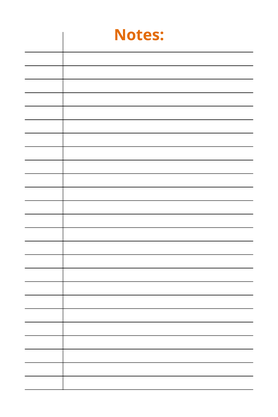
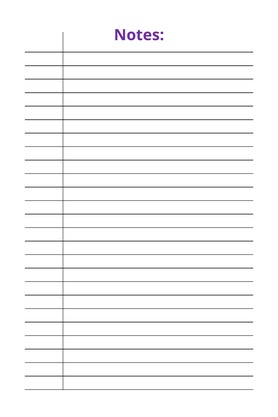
Notes colour: orange -> purple
